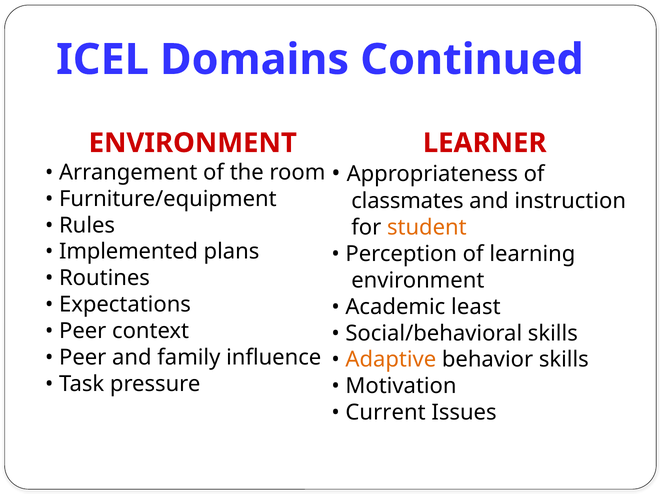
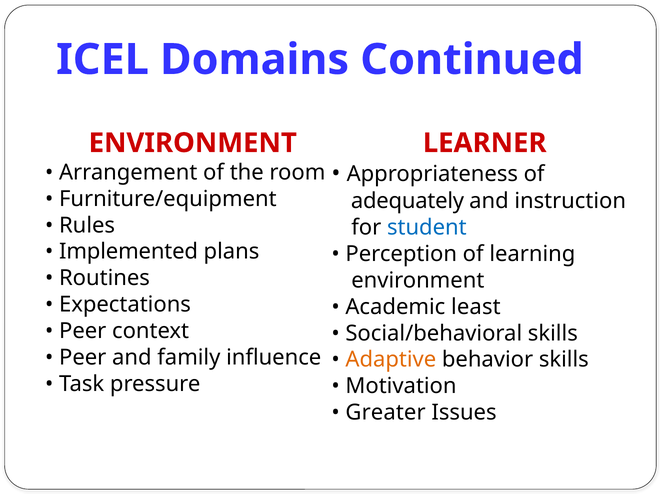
classmates: classmates -> adequately
student colour: orange -> blue
Current: Current -> Greater
